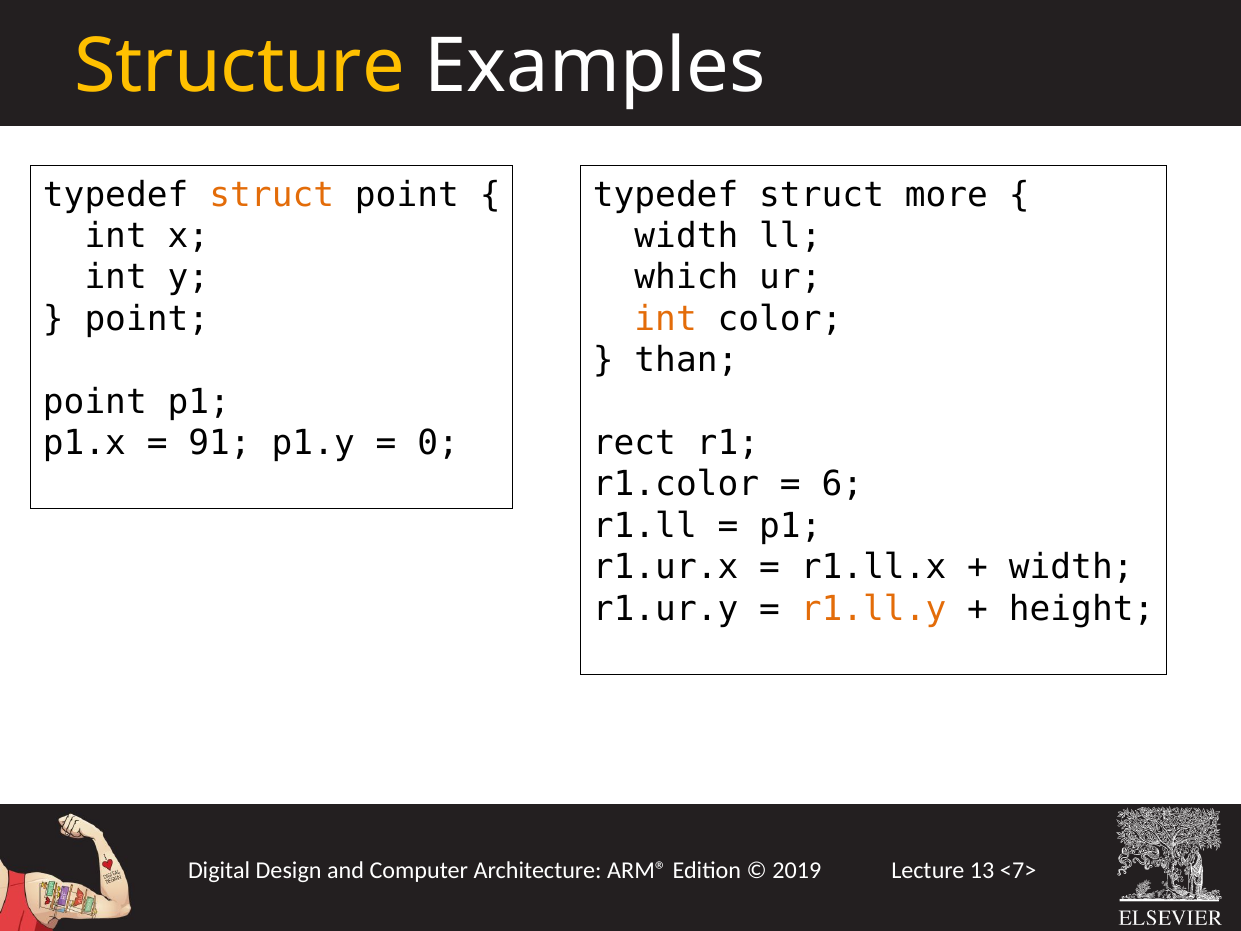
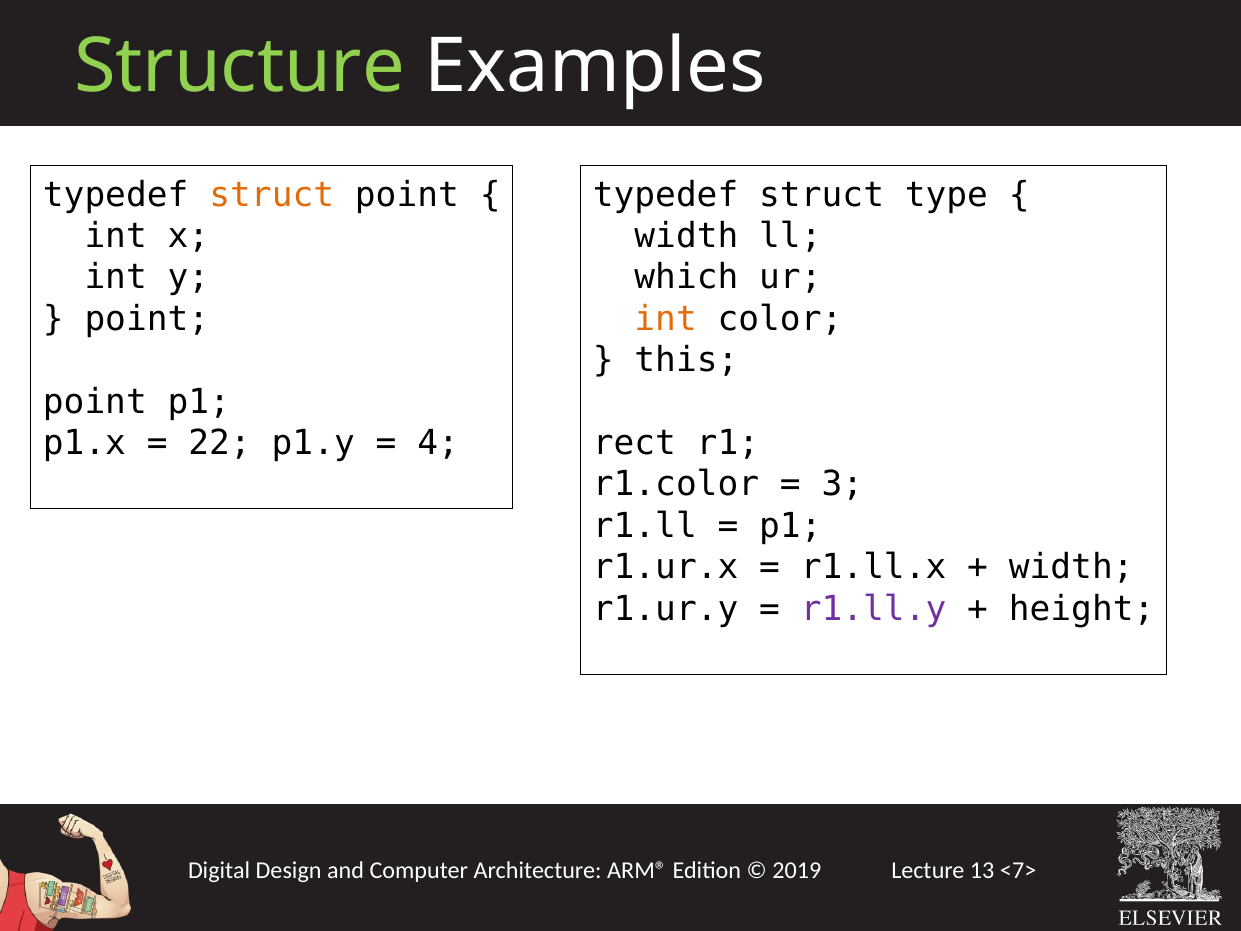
Structure colour: yellow -> light green
more: more -> type
than: than -> this
91: 91 -> 22
0: 0 -> 4
6: 6 -> 3
r1.ll.y colour: orange -> purple
